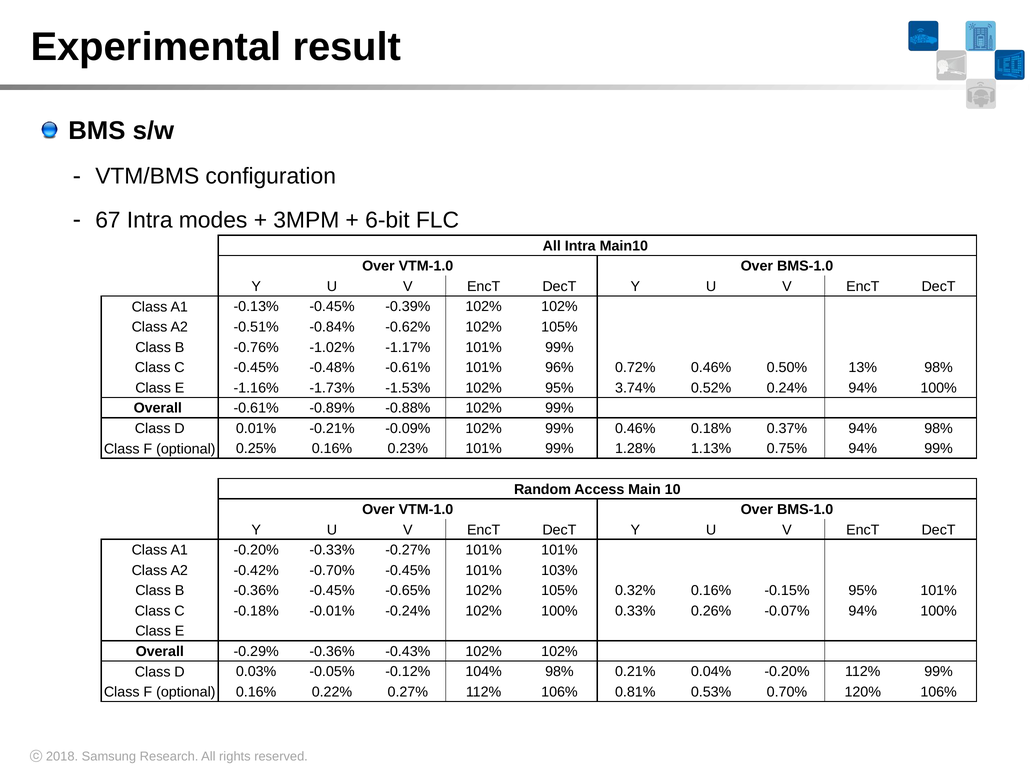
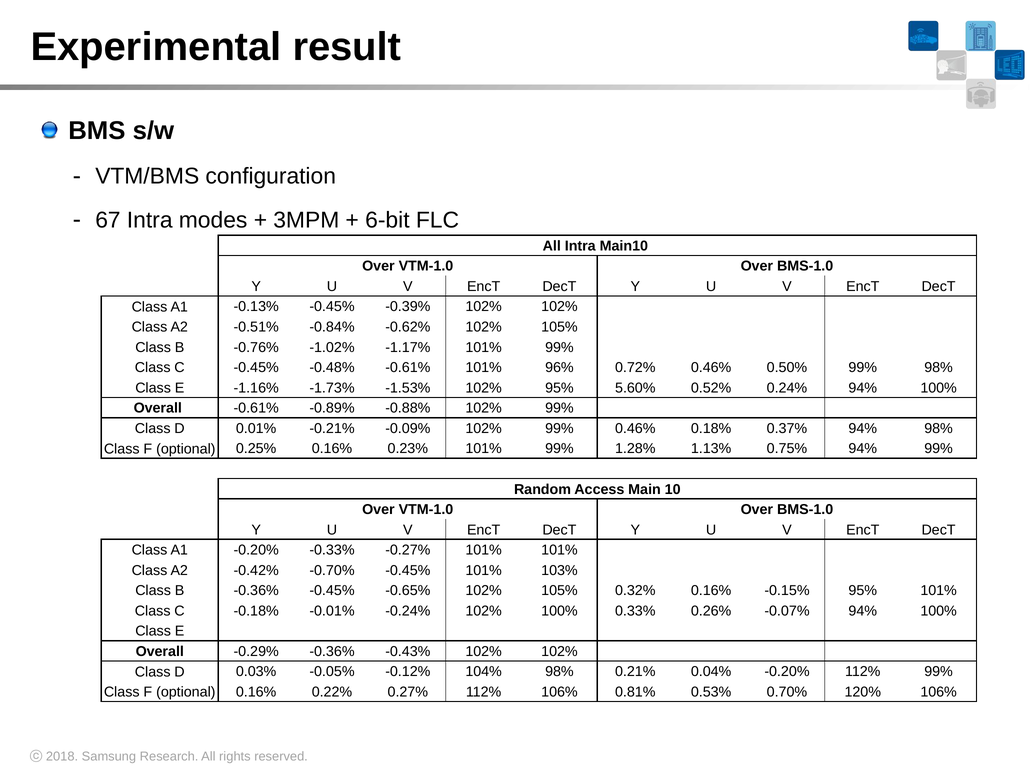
0.50% 13%: 13% -> 99%
3.74%: 3.74% -> 5.60%
